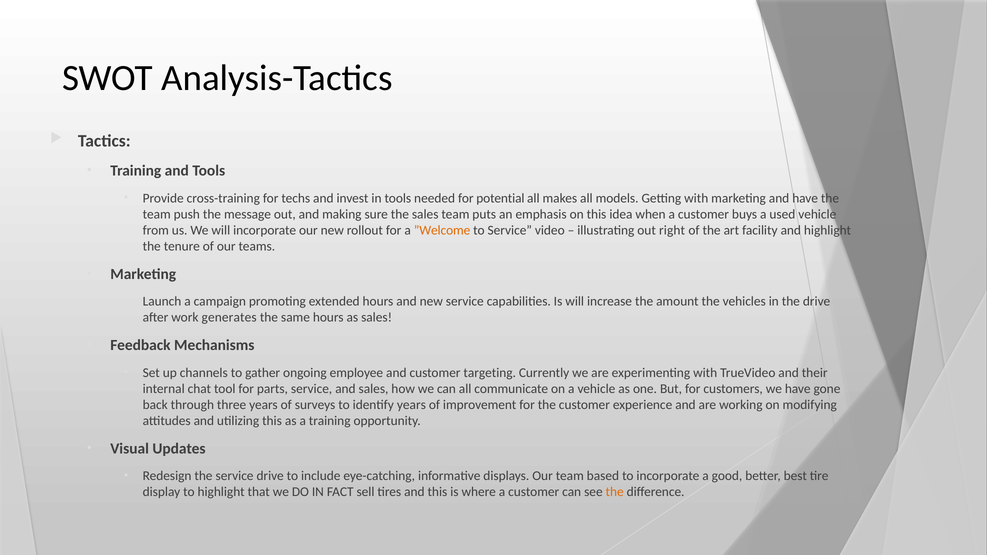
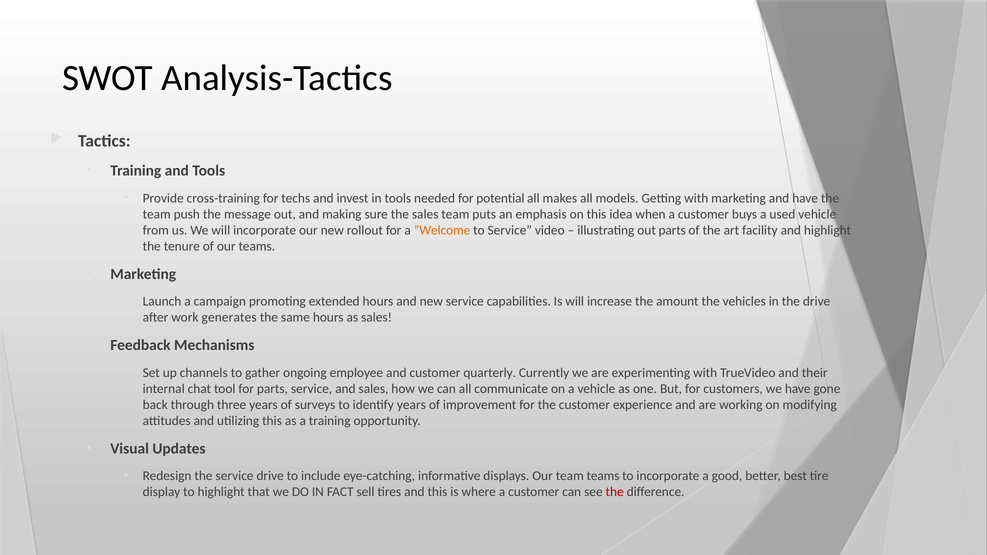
out right: right -> parts
targeting: targeting -> quarterly
team based: based -> teams
the at (615, 492) colour: orange -> red
